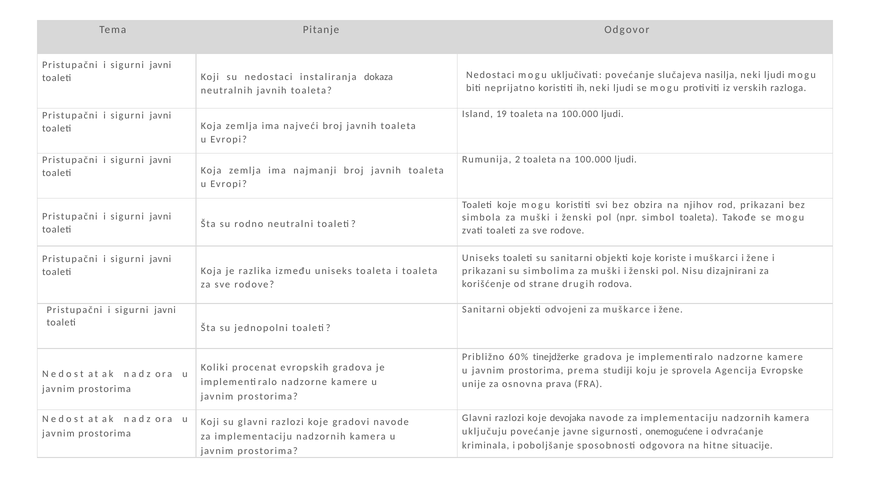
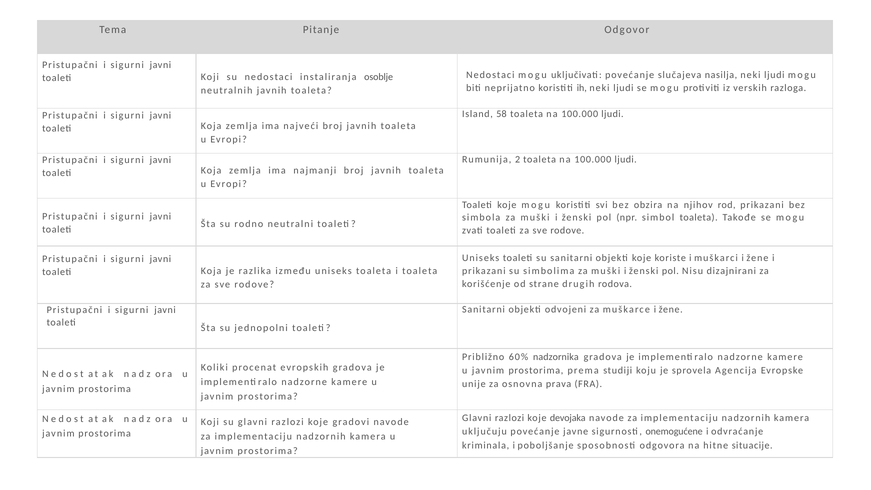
dokaza: dokaza -> osoblje
19: 19 -> 58
tinejdžerke: tinejdžerke -> nadzornika
